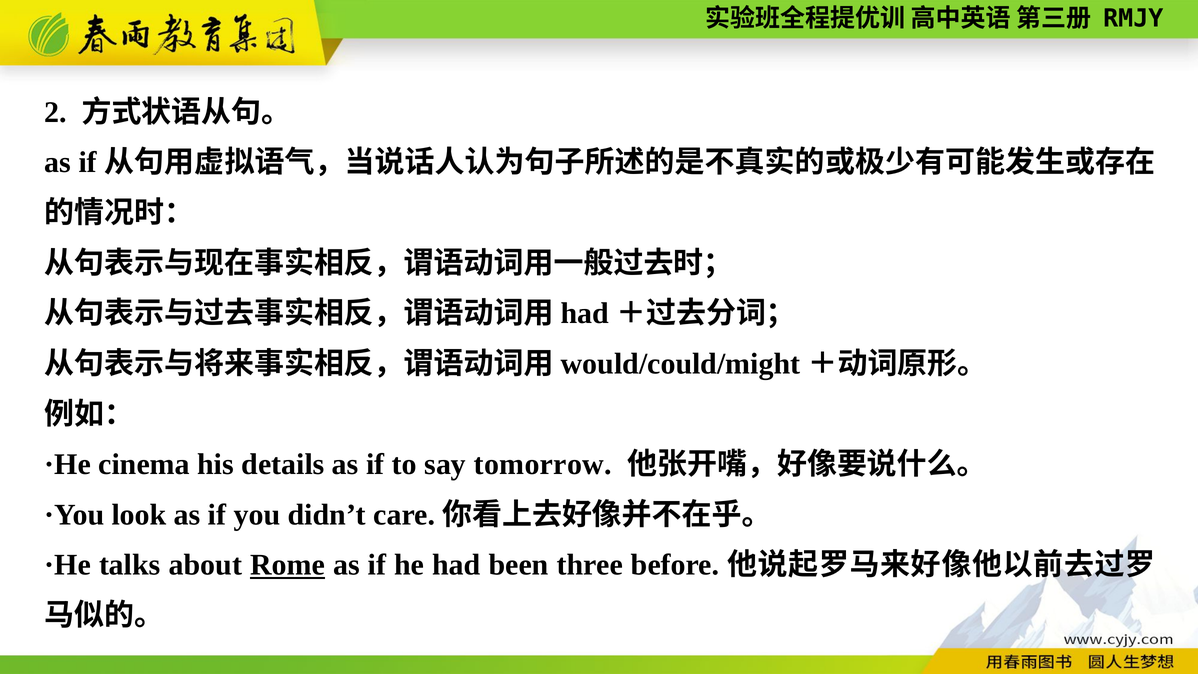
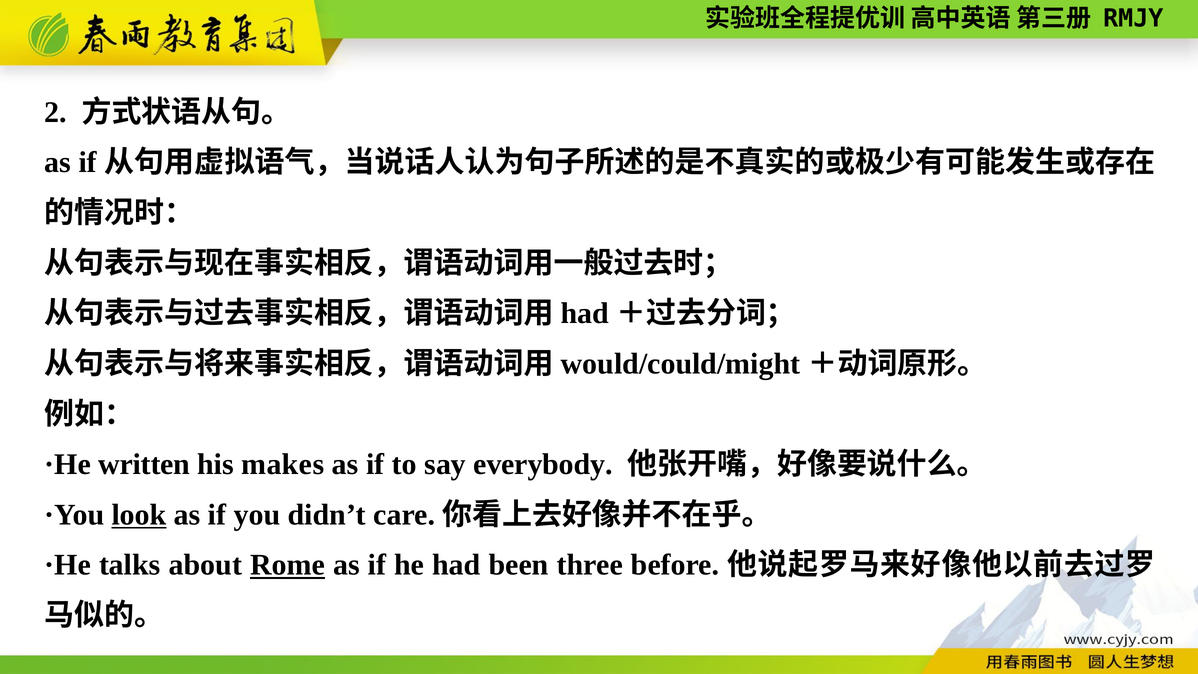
cinema: cinema -> written
details: details -> makes
tomorrow: tomorrow -> everybody
look underline: none -> present
